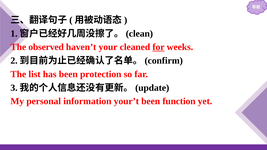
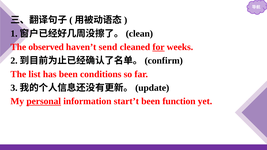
your: your -> send
protection: protection -> conditions
personal underline: none -> present
your’t: your’t -> start’t
